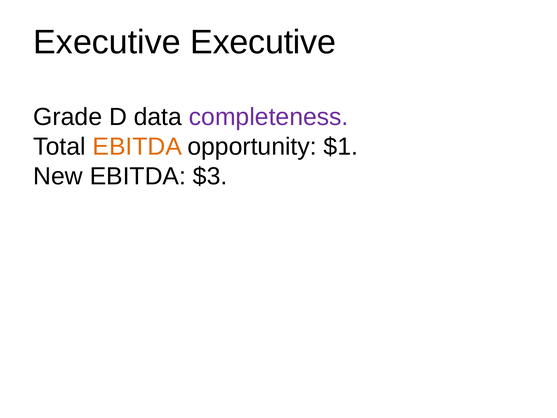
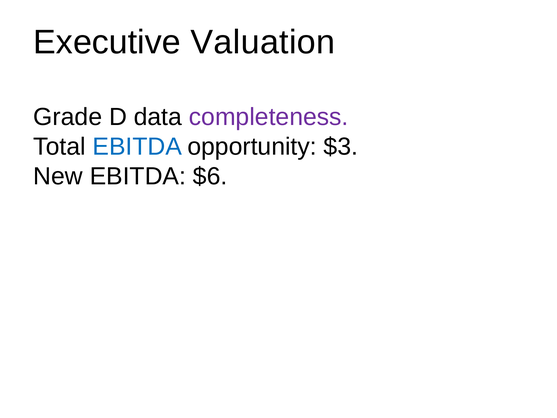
Executive Executive: Executive -> Valuation
EBITDA at (137, 147) colour: orange -> blue
$1: $1 -> $3
$3: $3 -> $6
